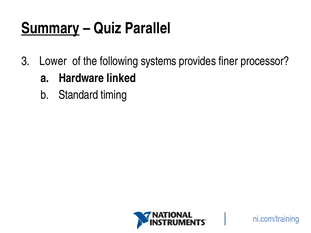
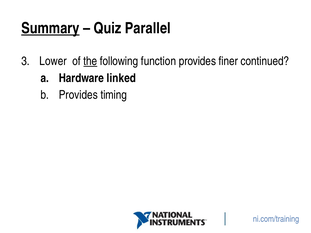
the underline: none -> present
systems: systems -> function
processor: processor -> continued
Standard at (78, 95): Standard -> Provides
